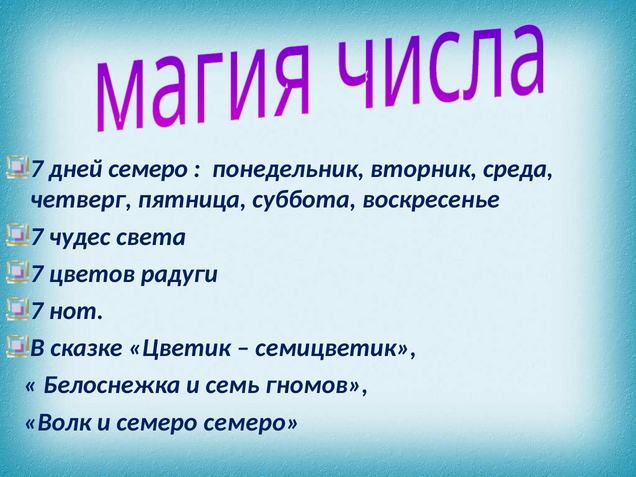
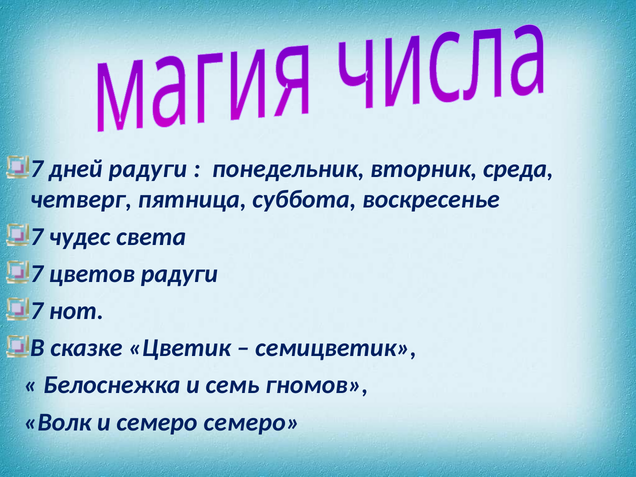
дней семеро: семеро -> радуги
